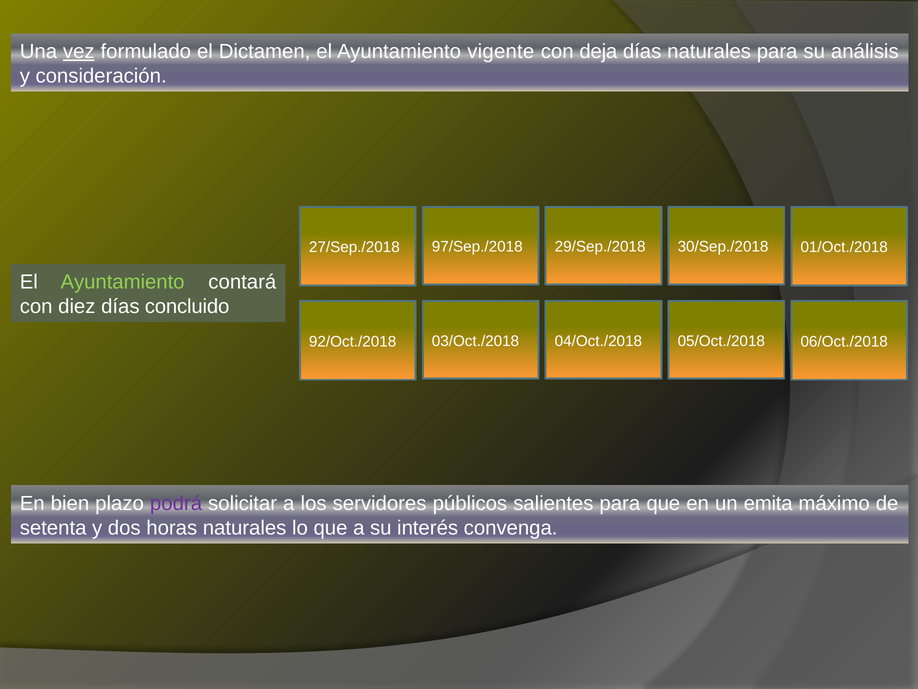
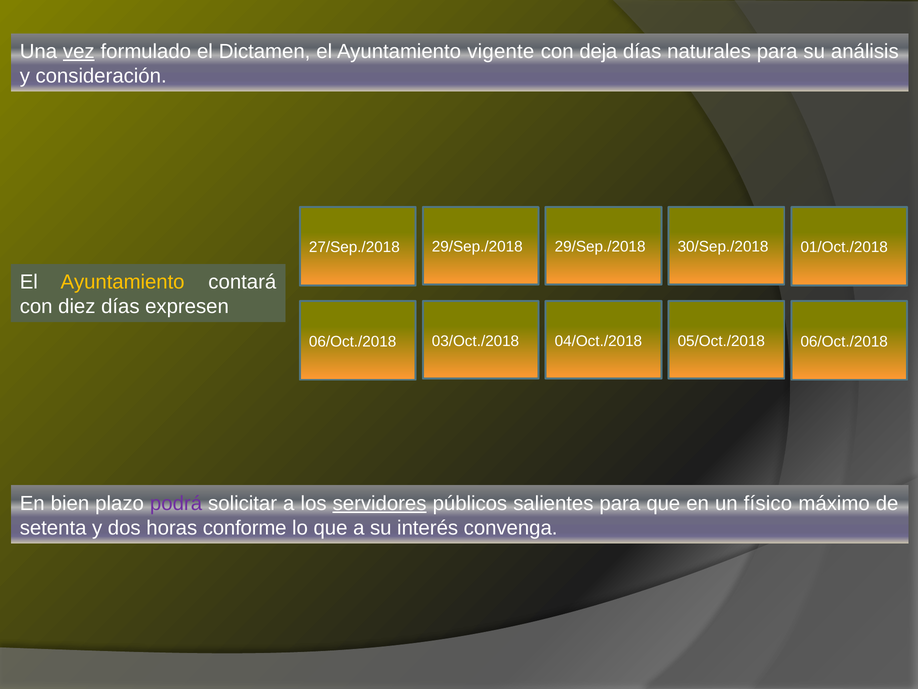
27/Sep./2018 97/Sep./2018: 97/Sep./2018 -> 29/Sep./2018
Ayuntamiento at (123, 282) colour: light green -> yellow
concluido: concluido -> expresen
92/Oct./2018 at (353, 341): 92/Oct./2018 -> 06/Oct./2018
servidores underline: none -> present
emita: emita -> físico
horas naturales: naturales -> conforme
